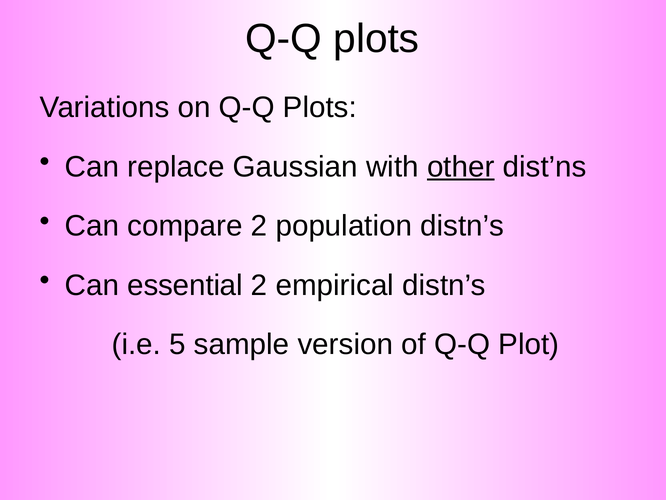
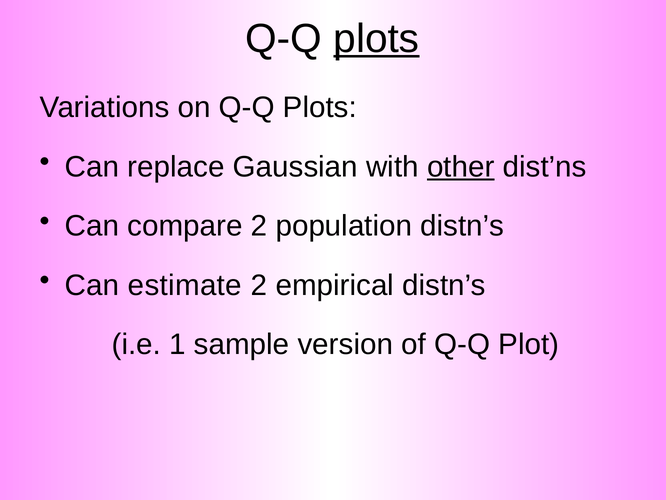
plots at (376, 39) underline: none -> present
essential: essential -> estimate
5: 5 -> 1
